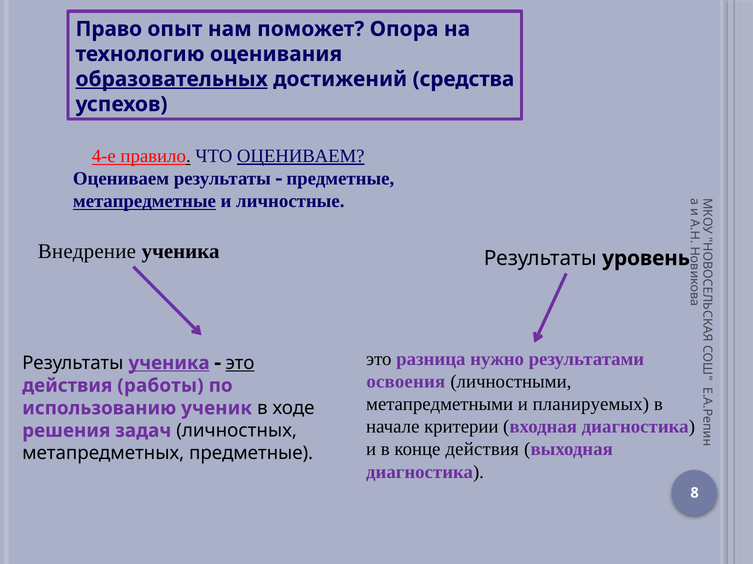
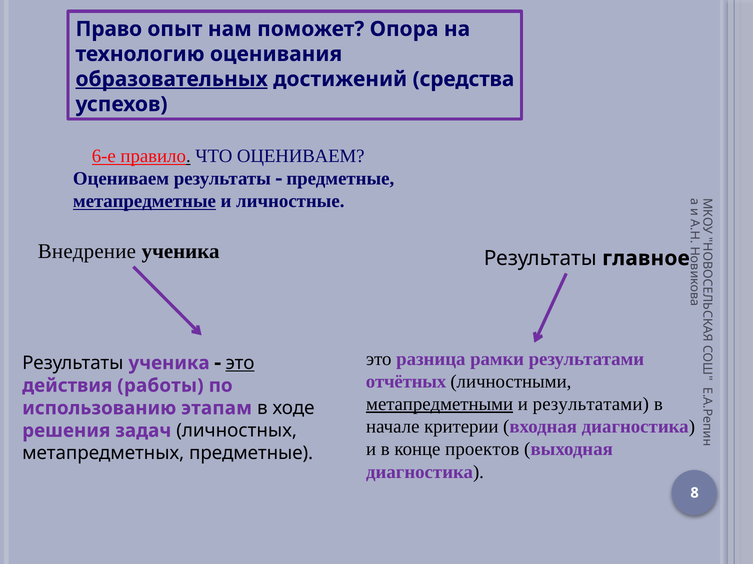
4-е: 4-е -> 6-е
ОЦЕНИВАЕМ at (301, 156) underline: present -> none
уровень: уровень -> главное
нужно: нужно -> рамки
ученика at (169, 363) underline: present -> none
освоения: освоения -> отчётных
метапредметными underline: none -> present
и планируемых: планируемых -> результатами
ученик: ученик -> этапам
конце действия: действия -> проектов
